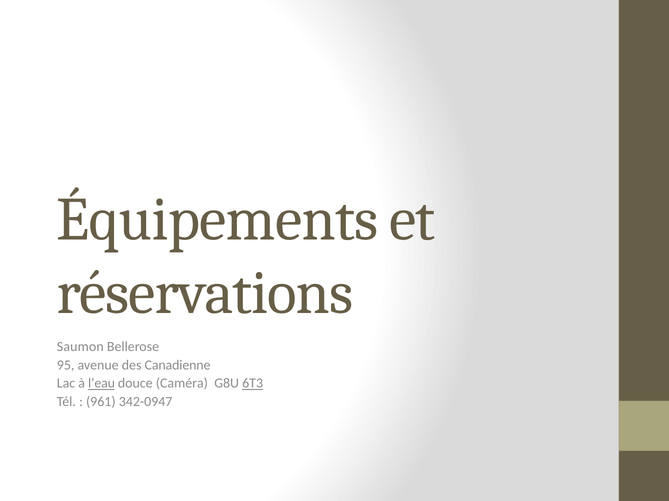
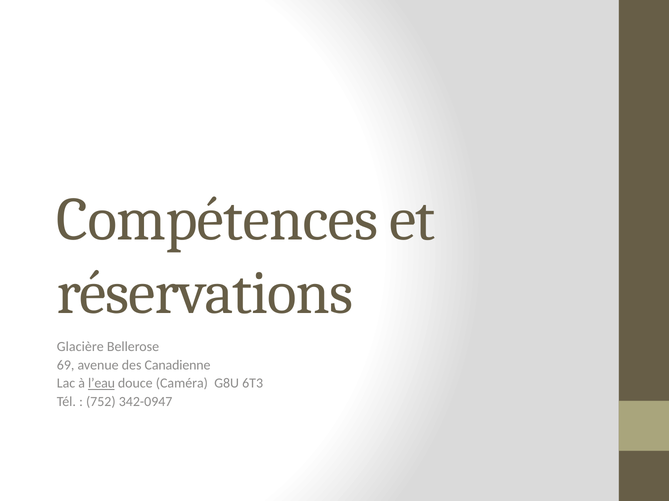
Équipements: Équipements -> Compétences
Saumon: Saumon -> Glacière
95: 95 -> 69
6T3 underline: present -> none
961: 961 -> 752
